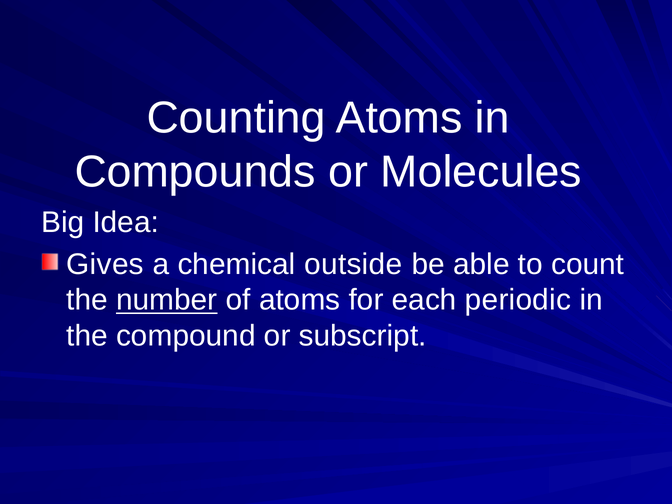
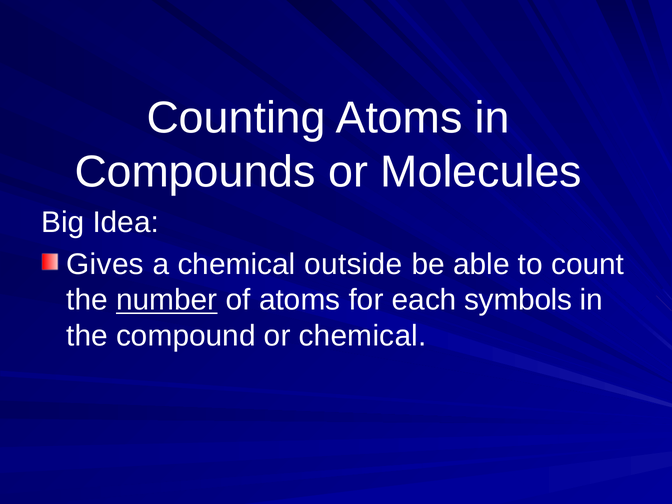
periodic: periodic -> symbols
or subscript: subscript -> chemical
